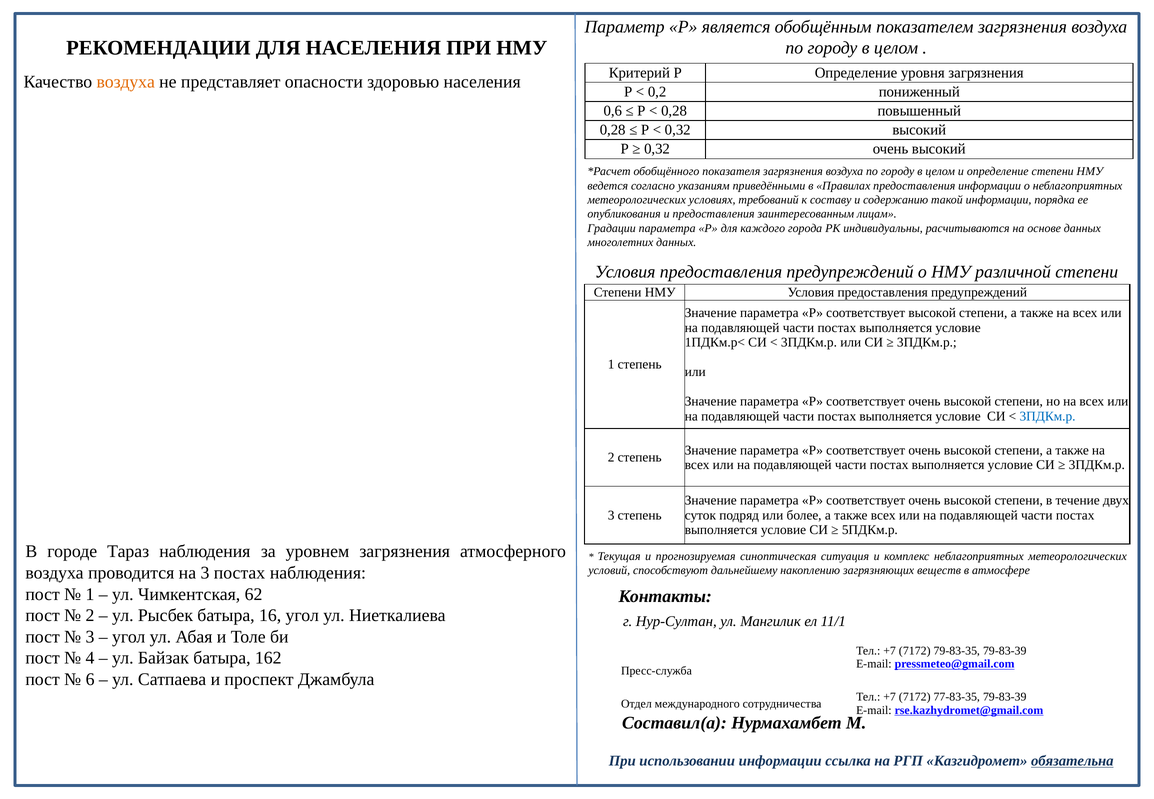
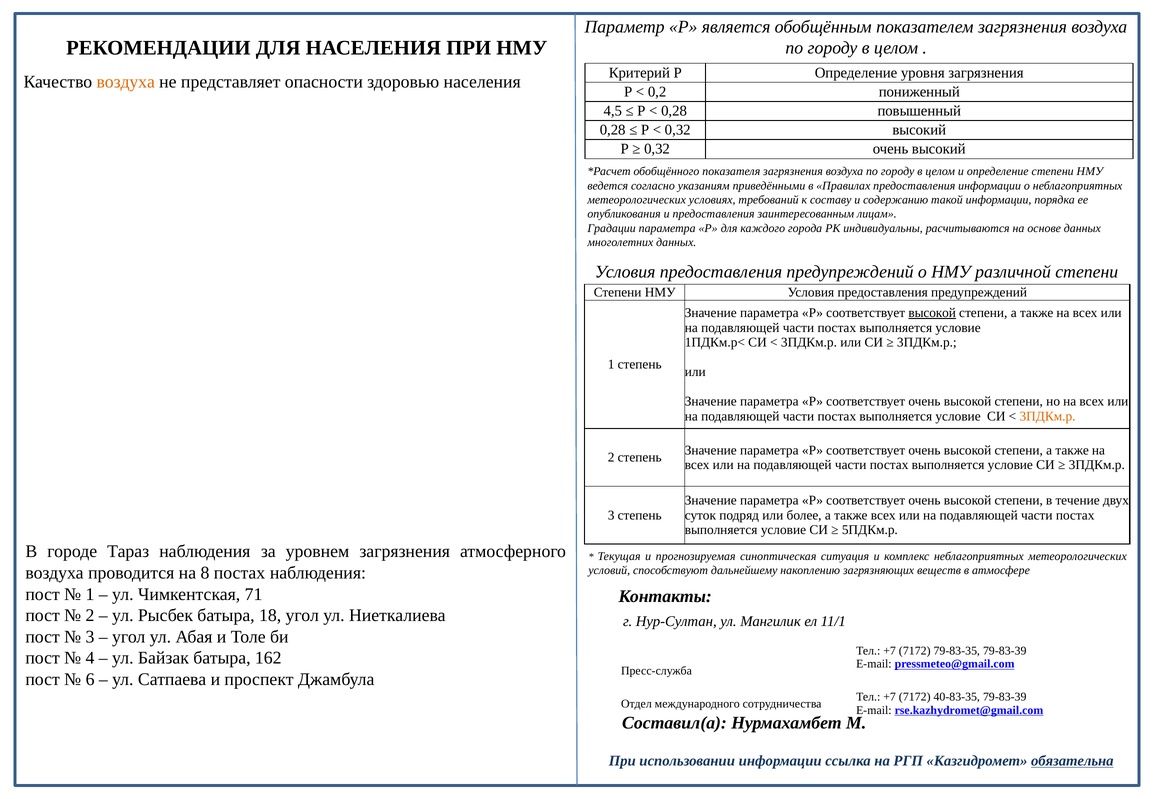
0,6: 0,6 -> 4,5
высокой at (932, 313) underline: none -> present
3ПДКм.р at (1048, 416) colour: blue -> orange
на 3: 3 -> 8
62: 62 -> 71
16: 16 -> 18
77-83-35: 77-83-35 -> 40-83-35
